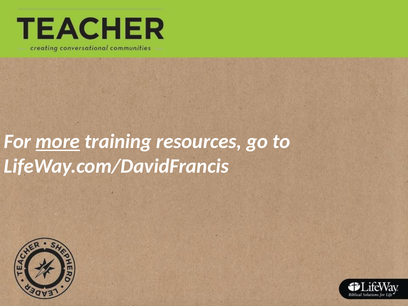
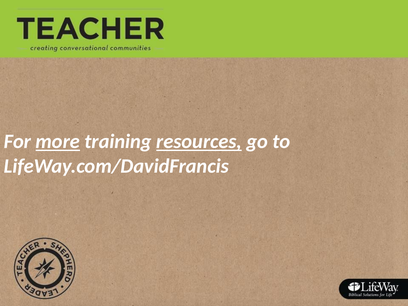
resources underline: none -> present
